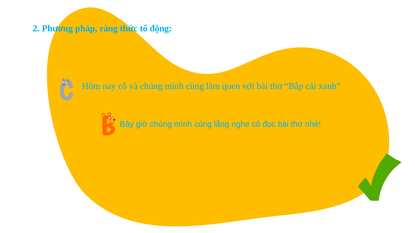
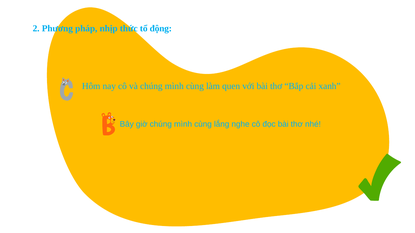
ràng: ràng -> nhịp
